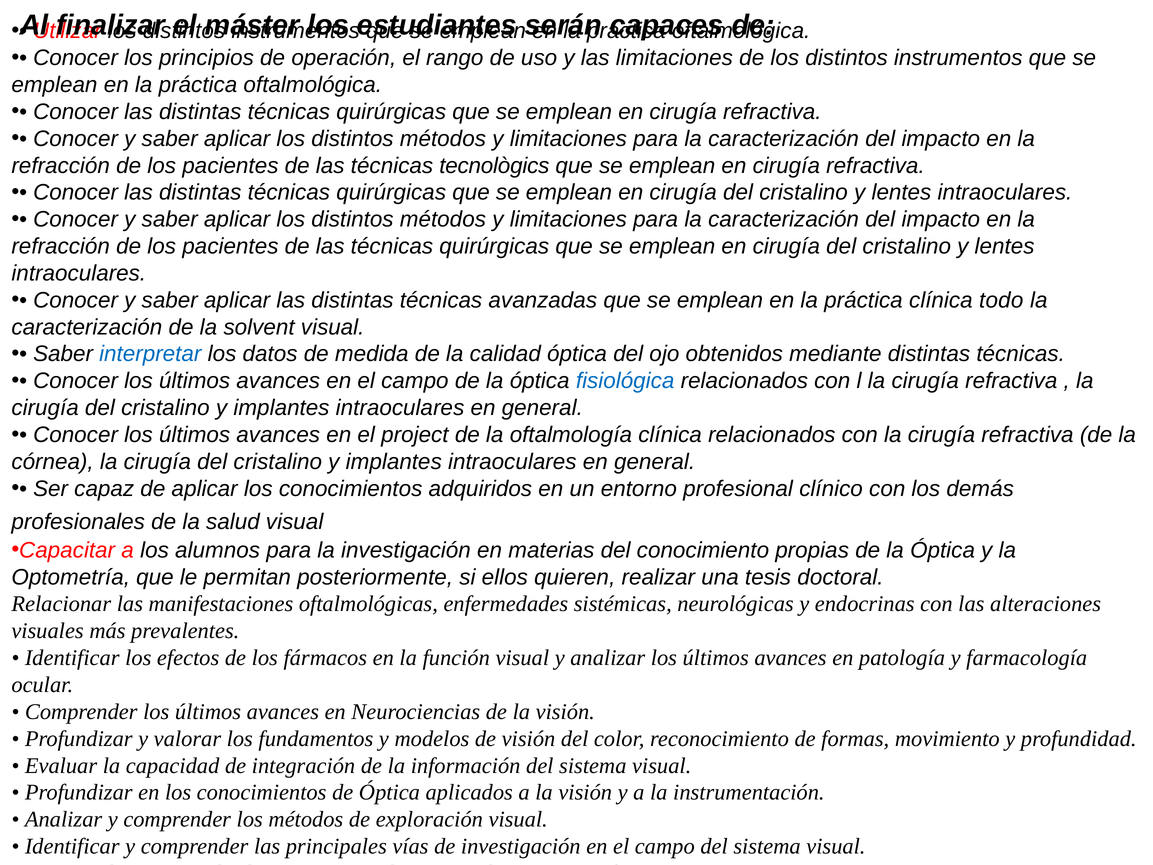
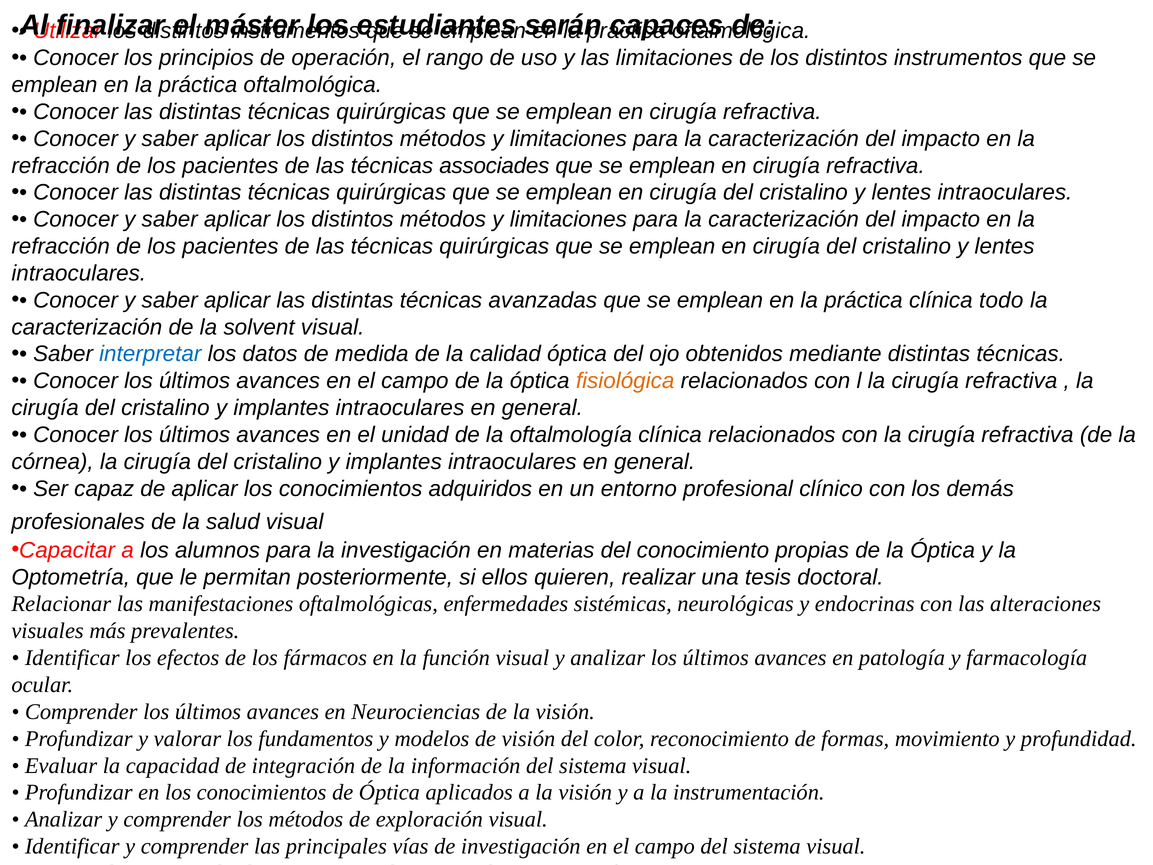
tecnològics: tecnològics -> associades
fisiológica colour: blue -> orange
project: project -> unidad
